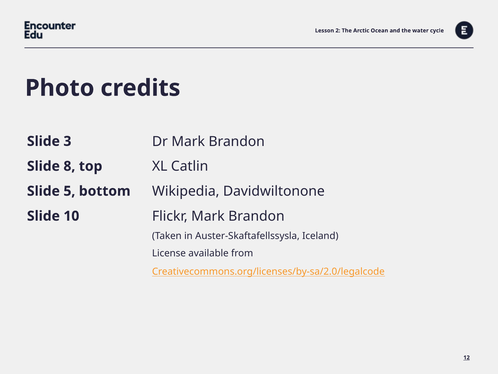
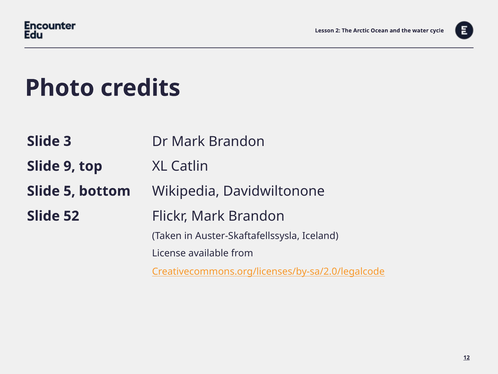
8: 8 -> 9
10: 10 -> 52
